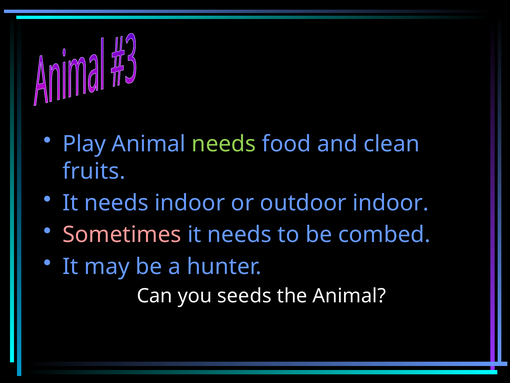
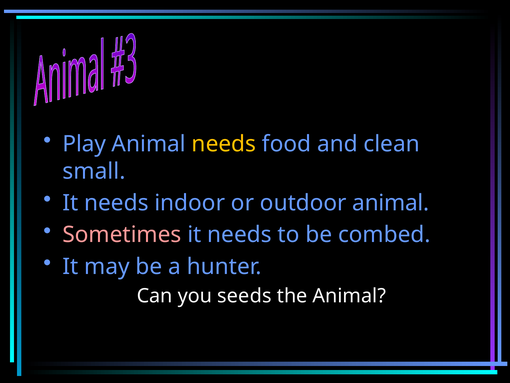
needs at (224, 144) colour: light green -> yellow
fruits: fruits -> small
outdoor indoor: indoor -> animal
